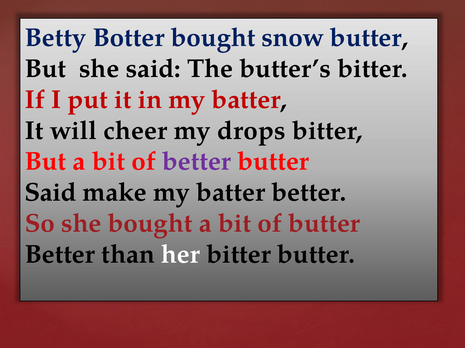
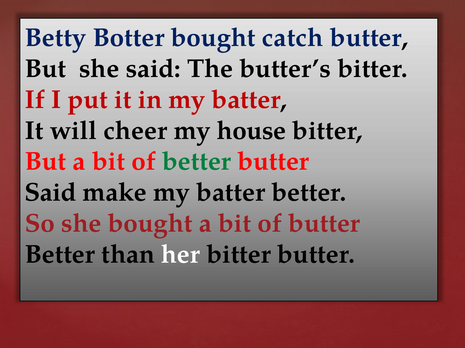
snow: snow -> catch
drops: drops -> house
better at (197, 162) colour: purple -> green
